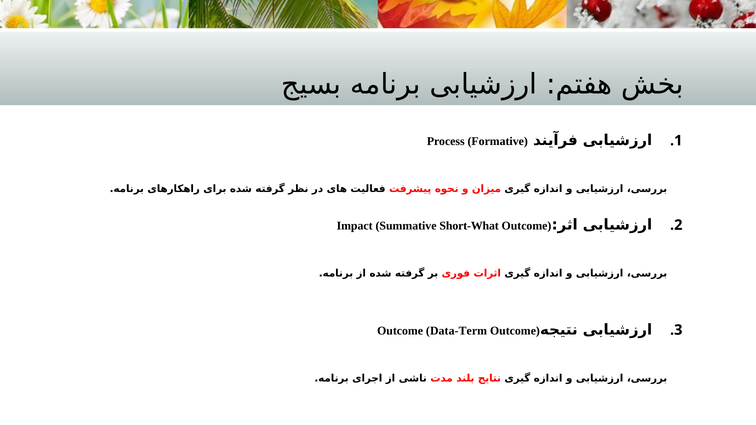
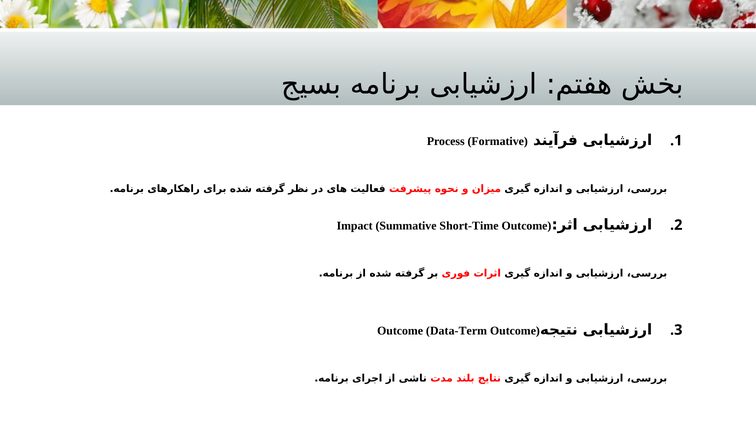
Short-What: Short-What -> Short-Time
